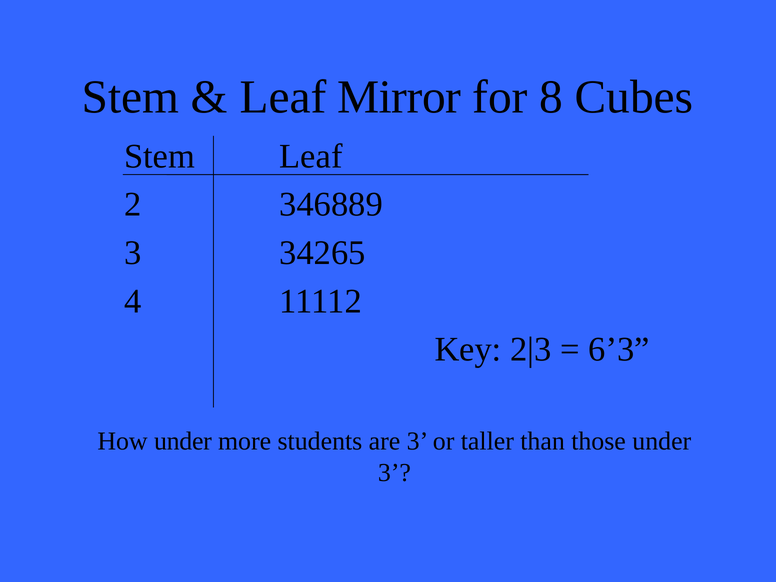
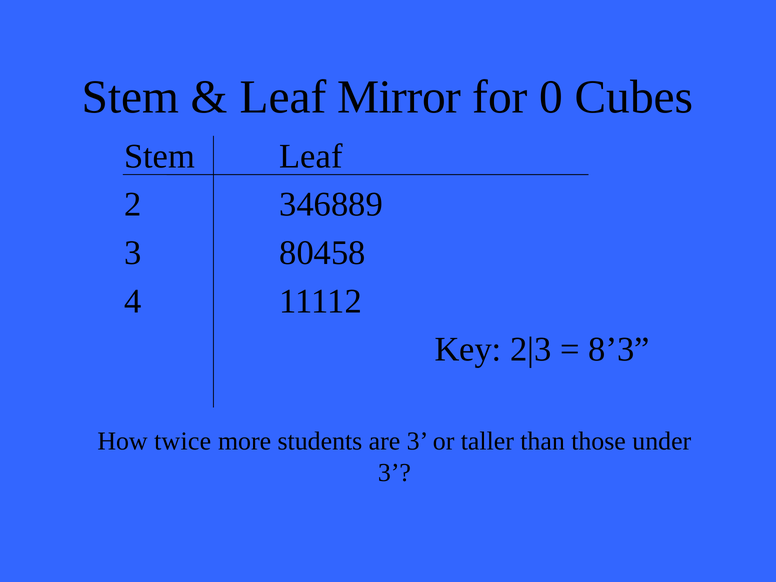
8: 8 -> 0
34265: 34265 -> 80458
6’3: 6’3 -> 8’3
How under: under -> twice
